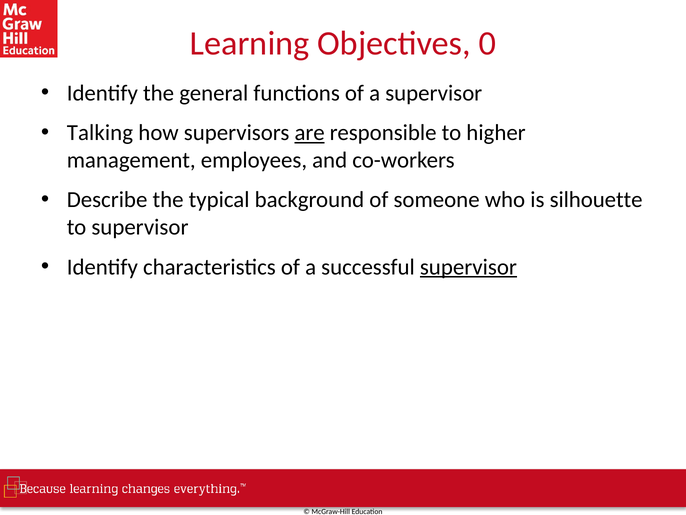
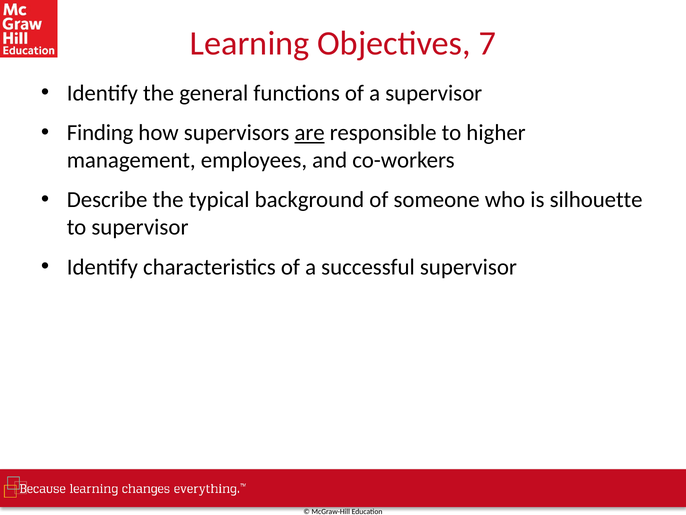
0: 0 -> 7
Talking: Talking -> Finding
supervisor at (468, 267) underline: present -> none
